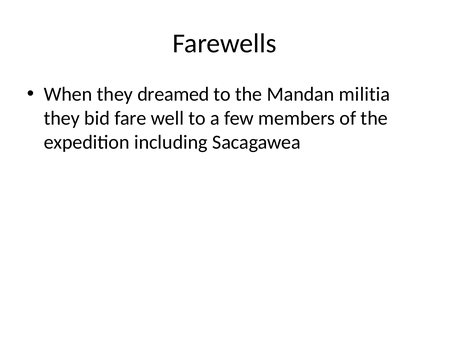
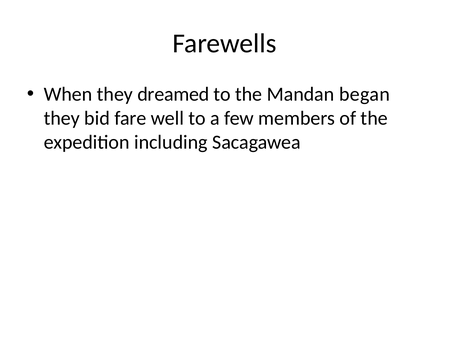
militia: militia -> began
